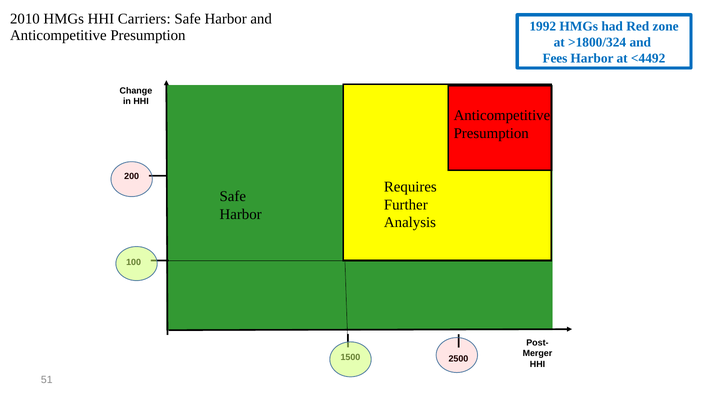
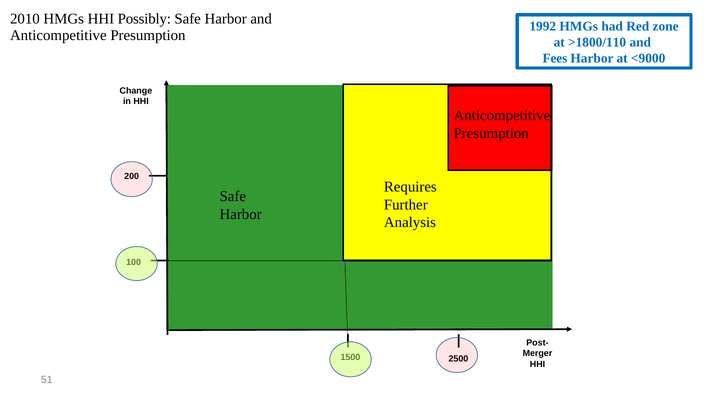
Carriers: Carriers -> Possibly
>1800/324: >1800/324 -> >1800/110
<4492: <4492 -> <9000
